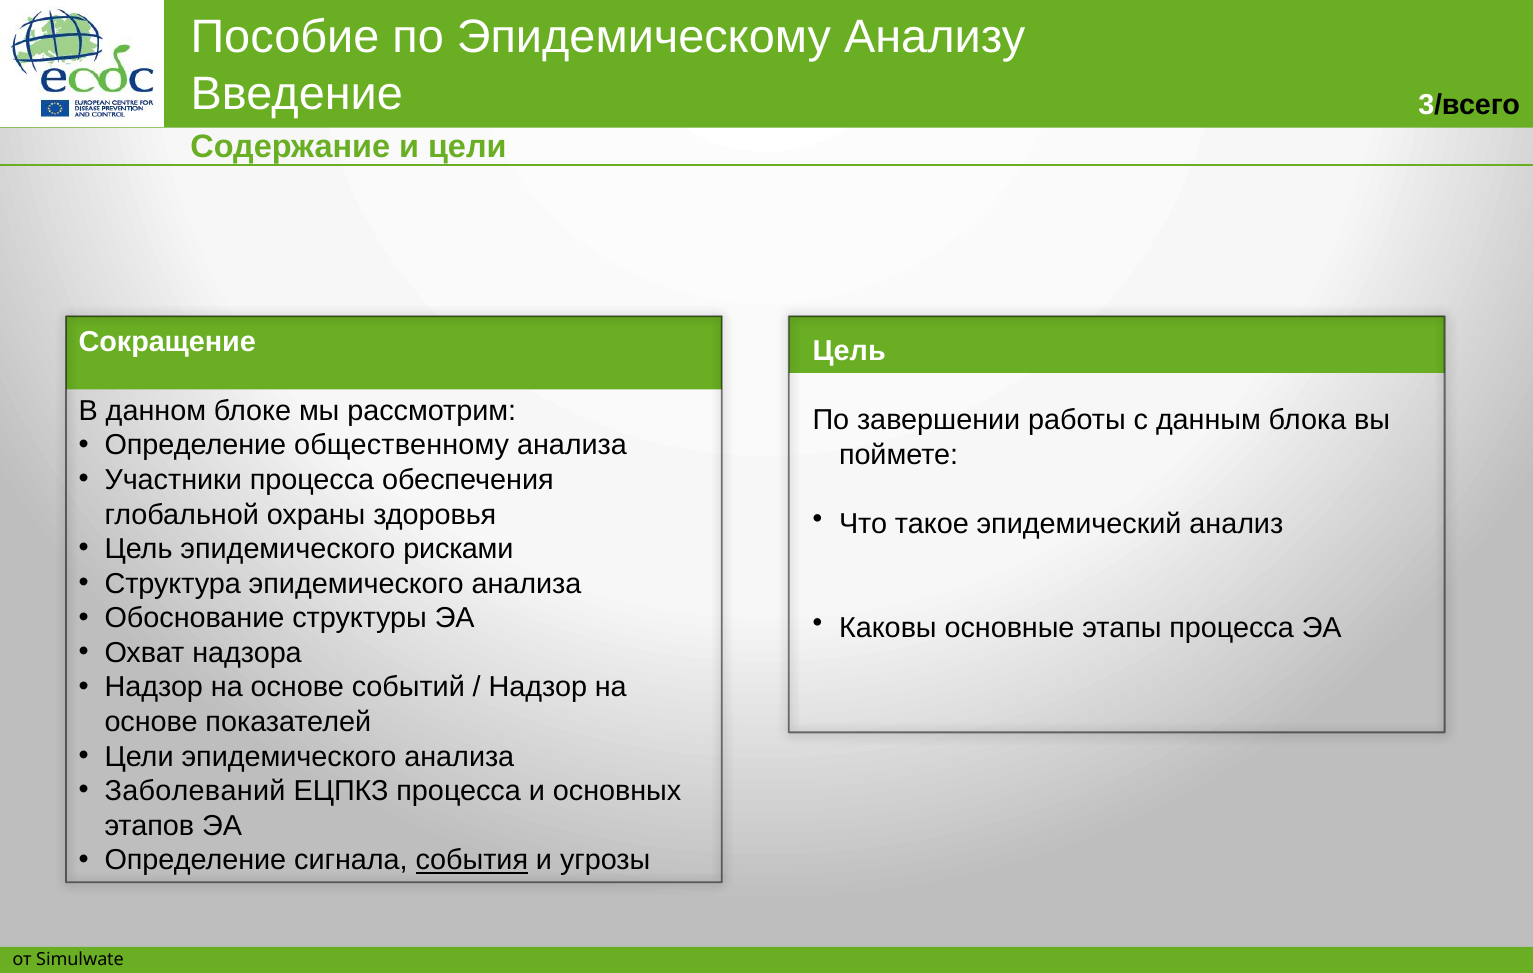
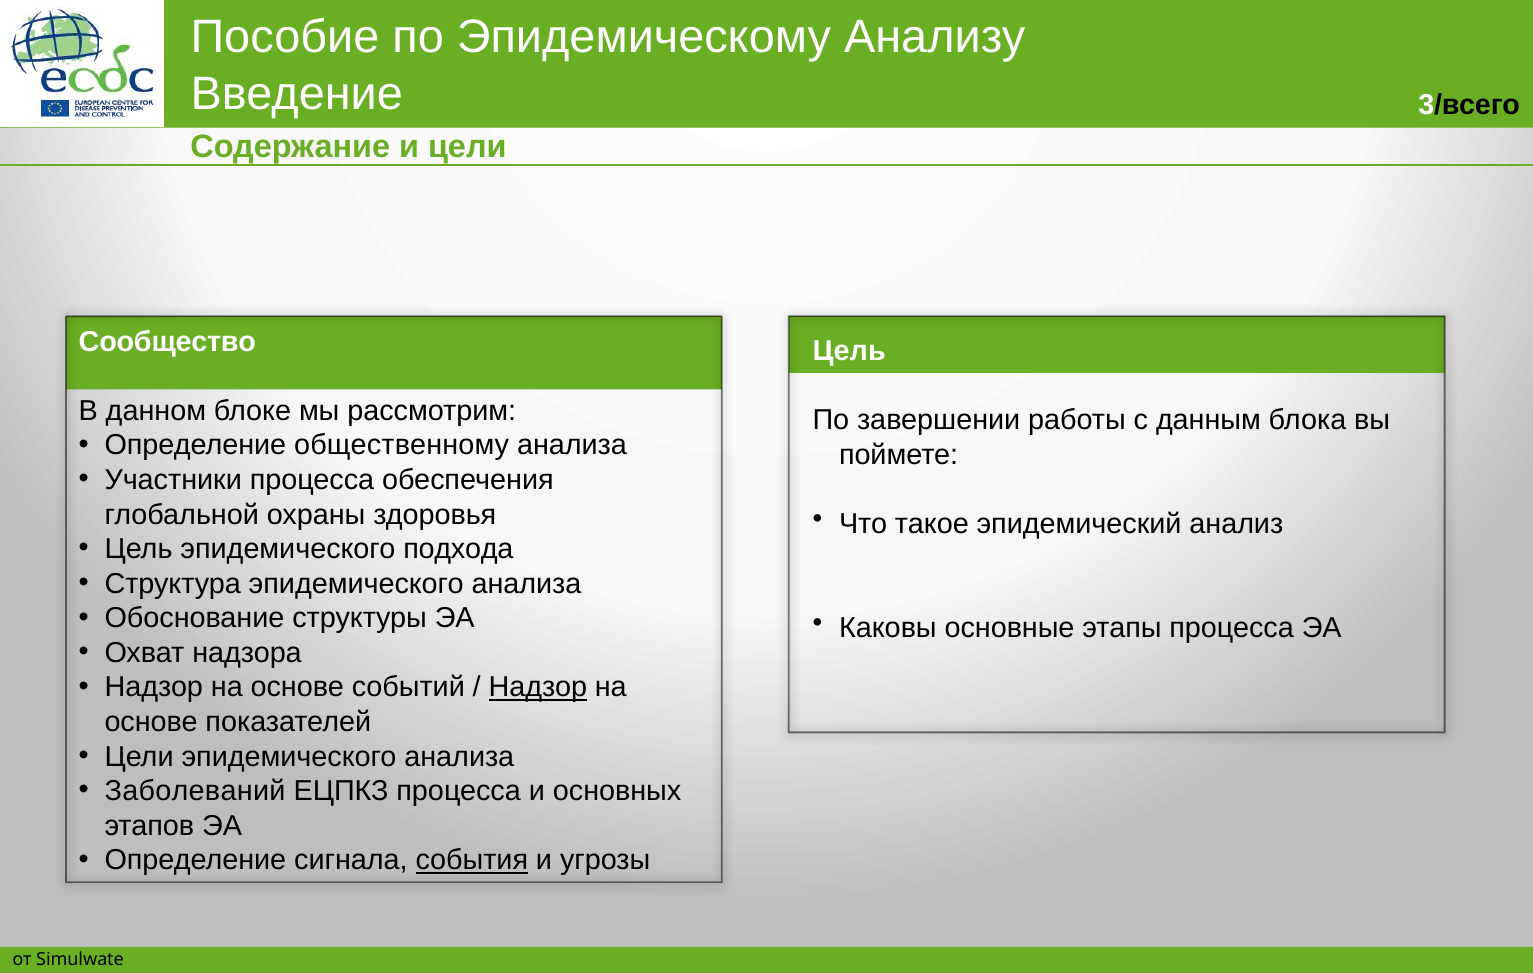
Сокращение: Сокращение -> Сообщество
рисками: рисками -> подхода
Надзор at (538, 688) underline: none -> present
